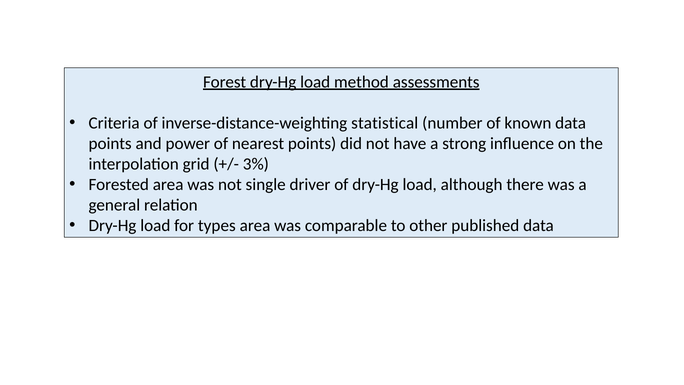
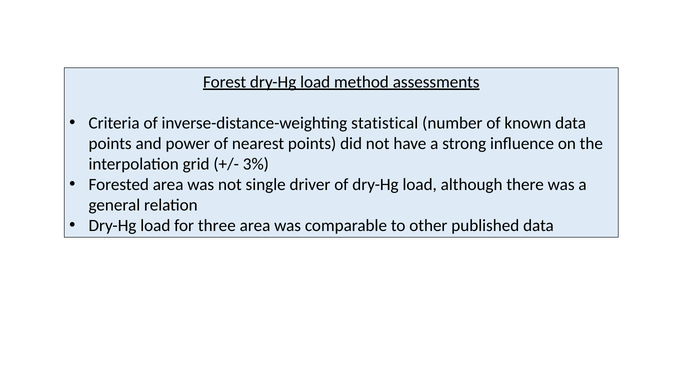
types: types -> three
